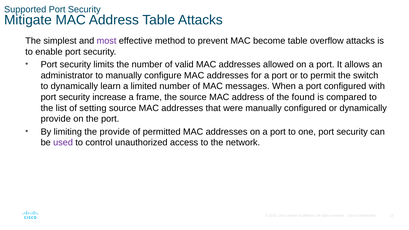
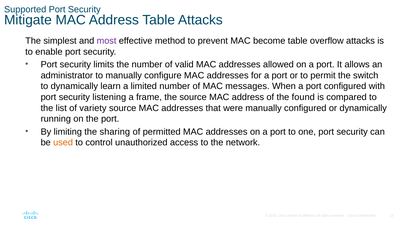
increase: increase -> listening
setting: setting -> variety
provide at (56, 119): provide -> running
the provide: provide -> sharing
used colour: purple -> orange
